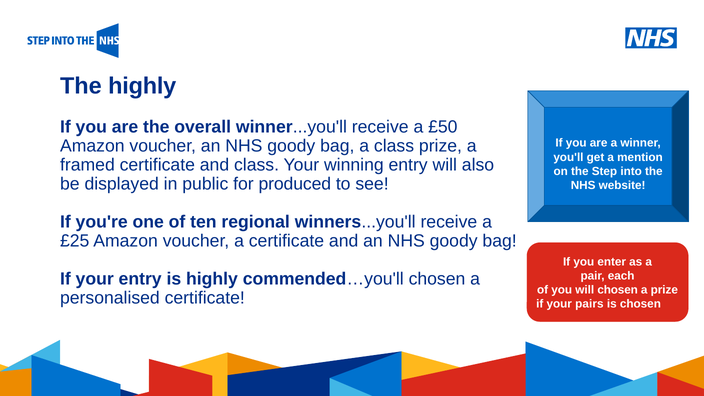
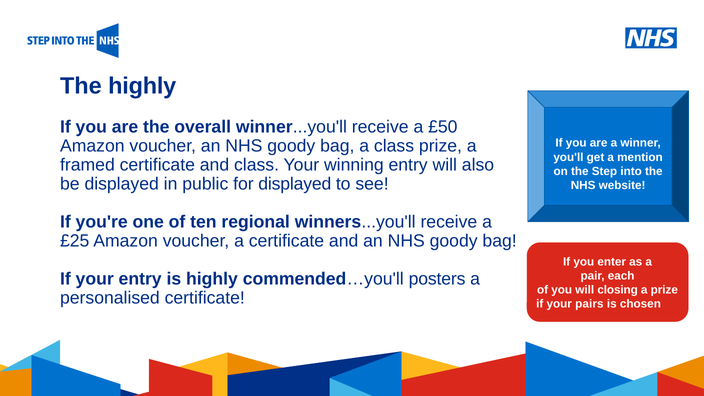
for produced: produced -> displayed
commended…you'll chosen: chosen -> posters
will chosen: chosen -> closing
